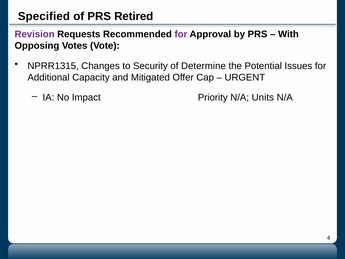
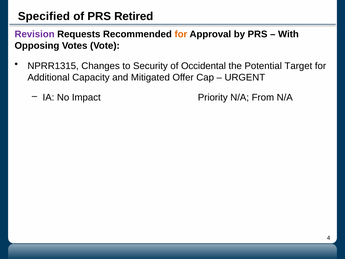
for at (181, 34) colour: purple -> orange
Determine: Determine -> Occidental
Issues: Issues -> Target
Units: Units -> From
